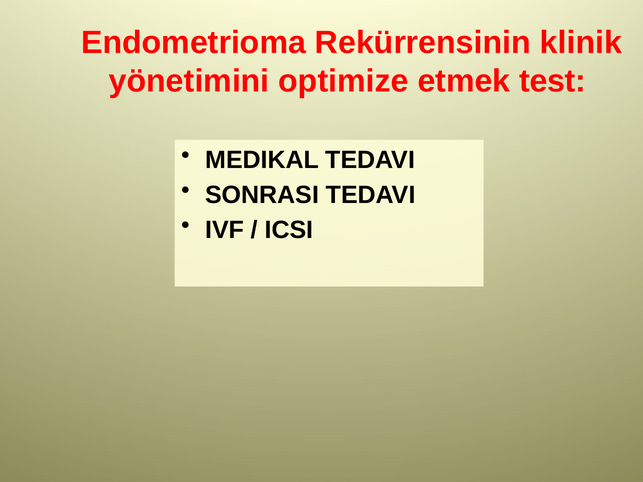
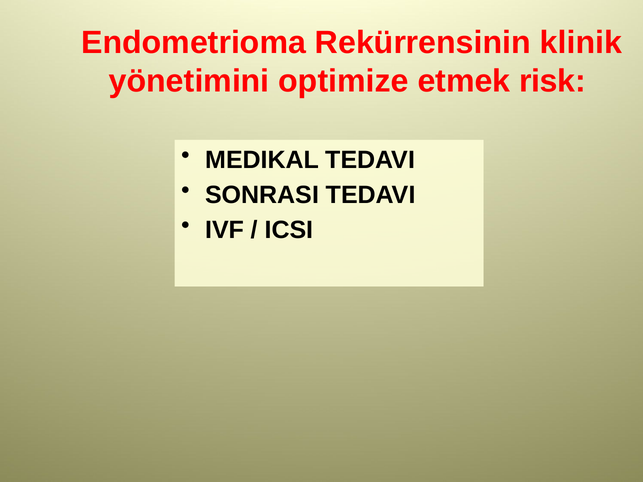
test: test -> risk
